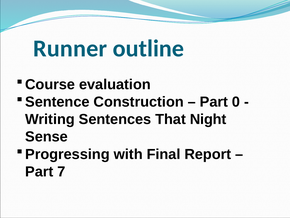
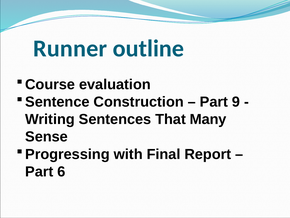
0: 0 -> 9
Night: Night -> Many
7: 7 -> 6
